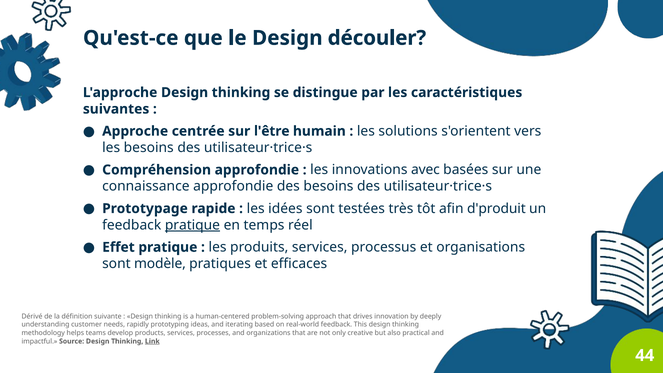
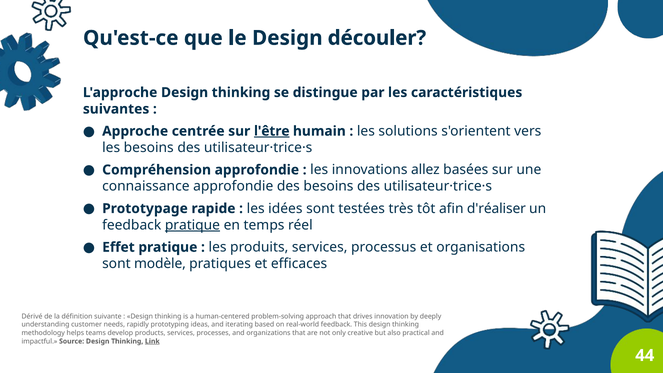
l'être underline: none -> present
avec: avec -> allez
d'produit: d'produit -> d'réaliser
